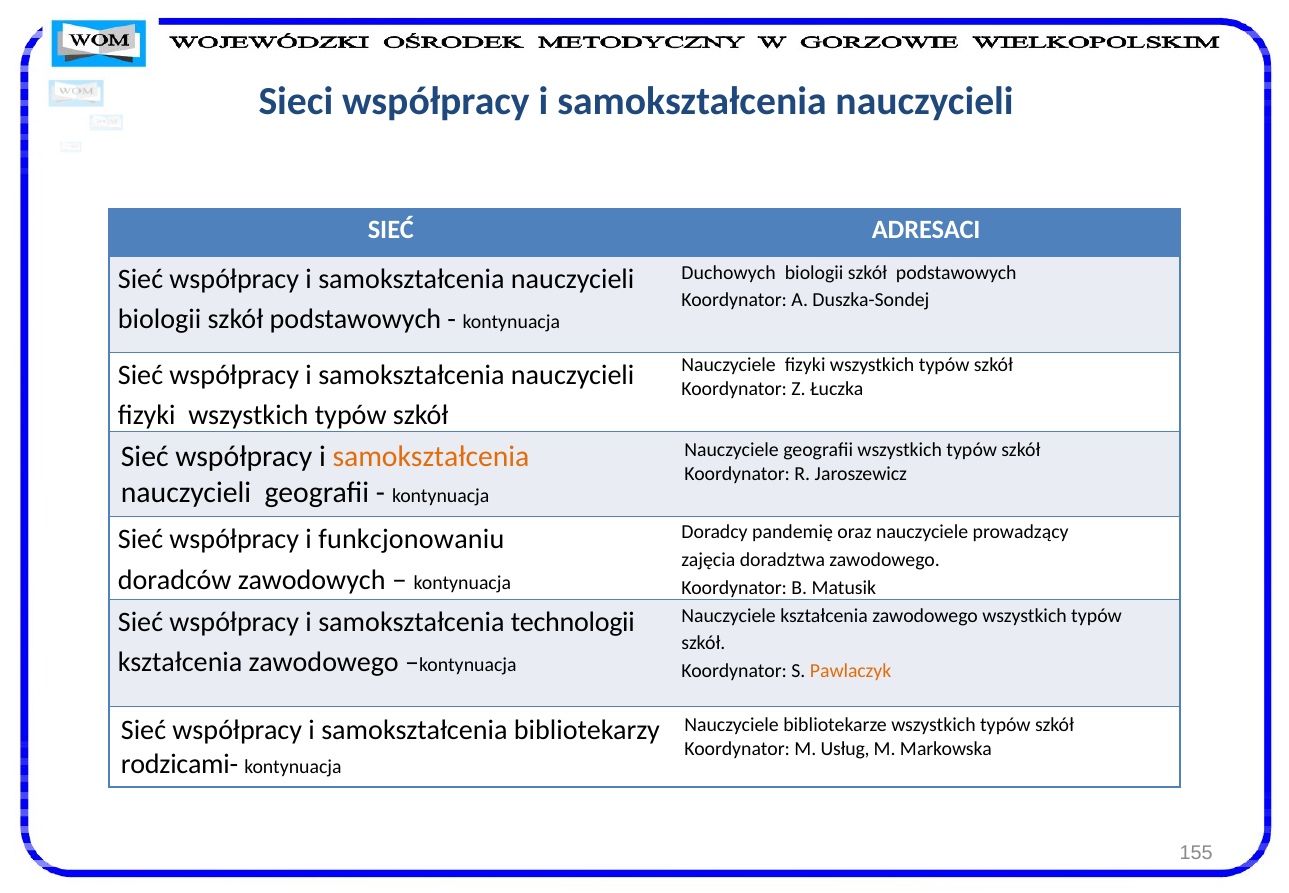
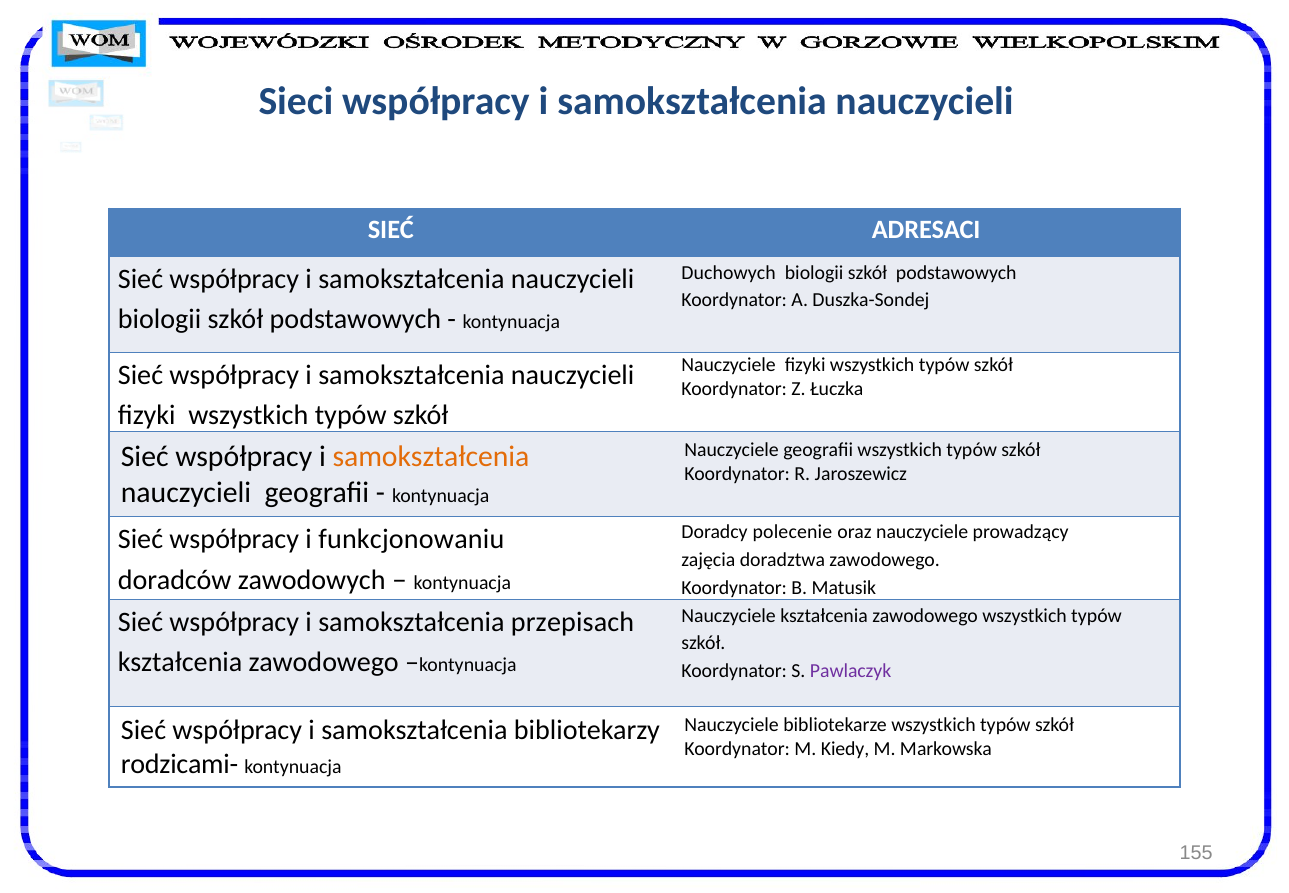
pandemię: pandemię -> polecenie
technologii: technologii -> przepisach
Pawlaczyk colour: orange -> purple
Usług: Usług -> Kiedy
